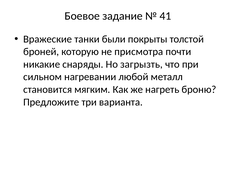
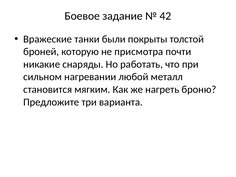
41: 41 -> 42
загрызть: загрызть -> работать
